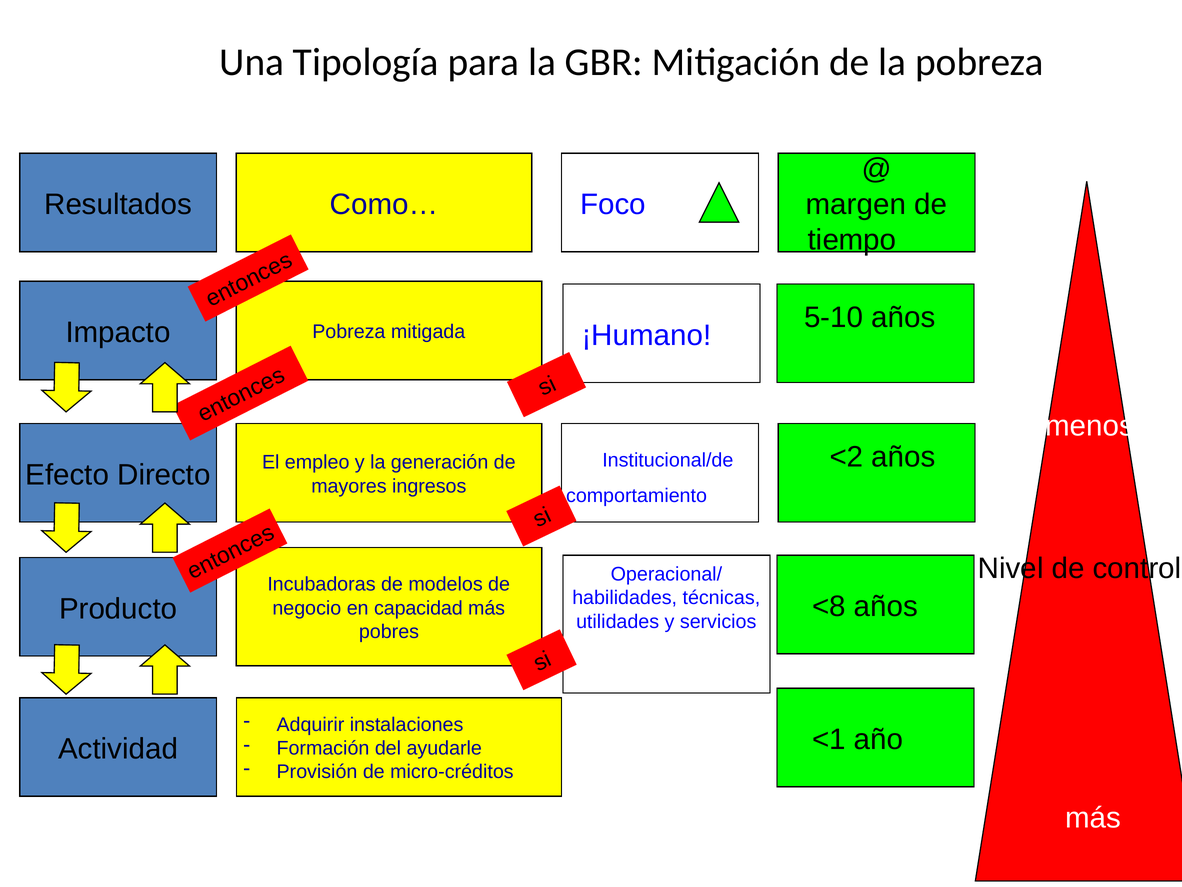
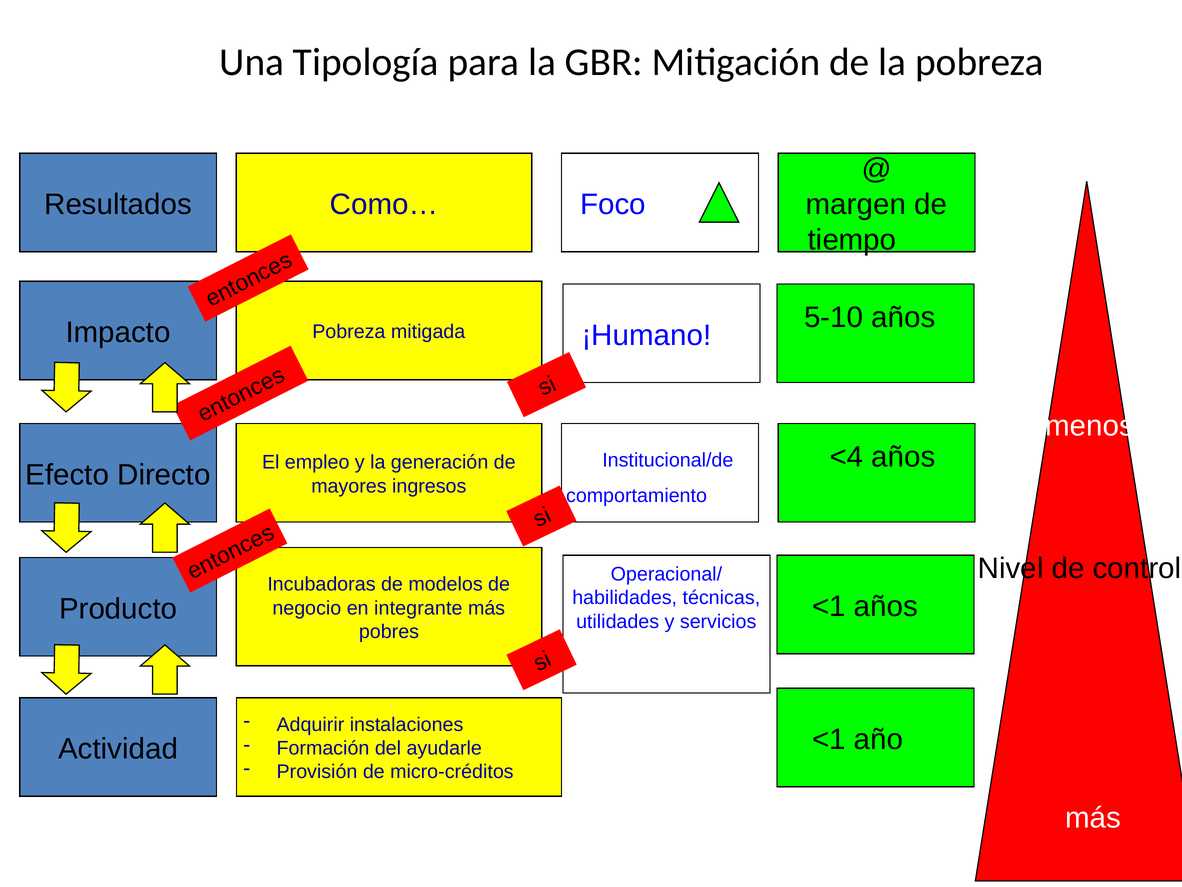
<2: <2 -> <4
<8 at (829, 606): <8 -> <1
capacidad: capacidad -> integrante
